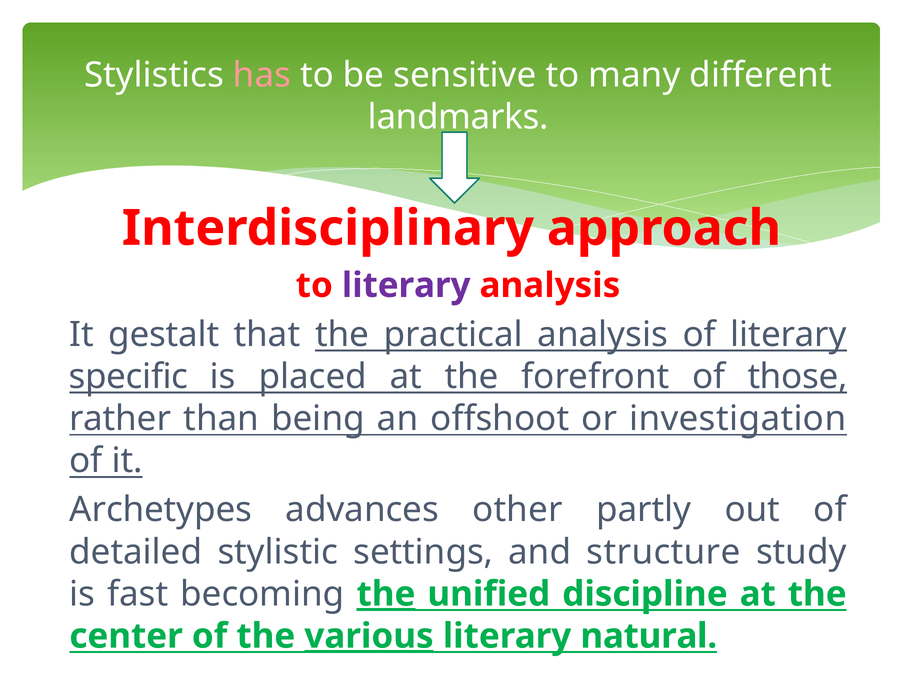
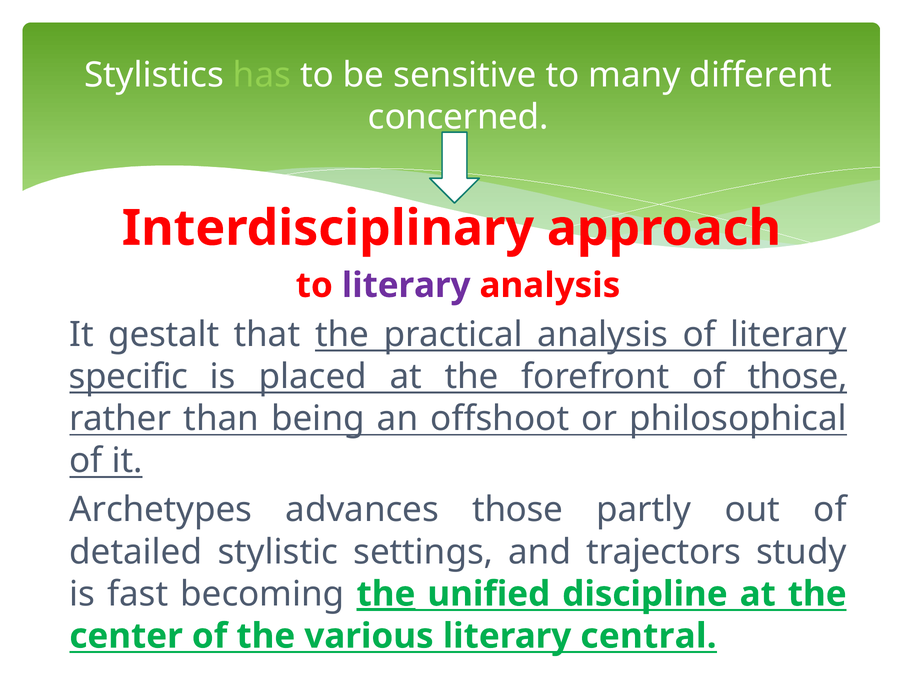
has colour: pink -> light green
landmarks: landmarks -> concerned
investigation: investigation -> philosophical
advances other: other -> those
structure: structure -> trajectors
various underline: present -> none
natural: natural -> central
